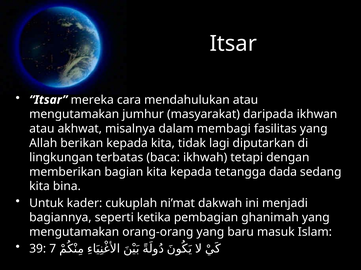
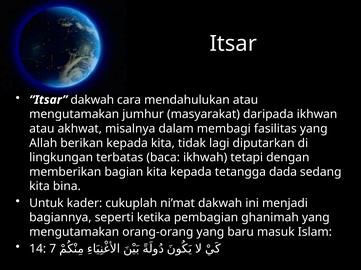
Itsar mereka: mereka -> dakwah
39: 39 -> 14
